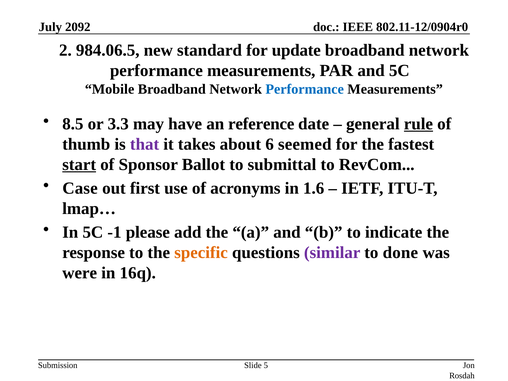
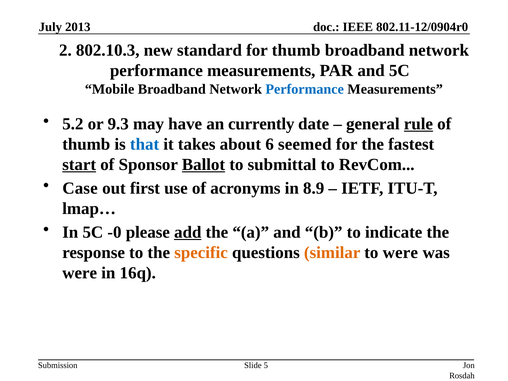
2092: 2092 -> 2013
984.06.5: 984.06.5 -> 802.10.3
for update: update -> thumb
8.5: 8.5 -> 5.2
3.3: 3.3 -> 9.3
reference: reference -> currently
that colour: purple -> blue
Ballot underline: none -> present
1.6: 1.6 -> 8.9
-1: -1 -> -0
add underline: none -> present
similar colour: purple -> orange
to done: done -> were
